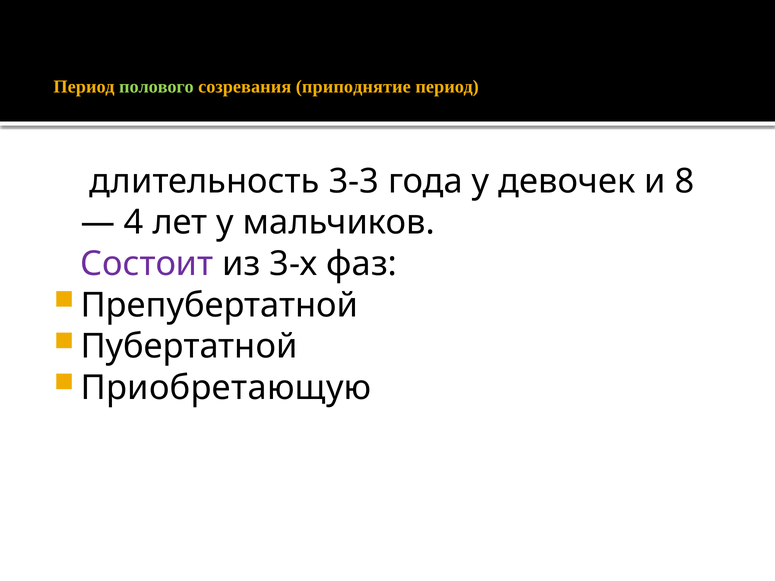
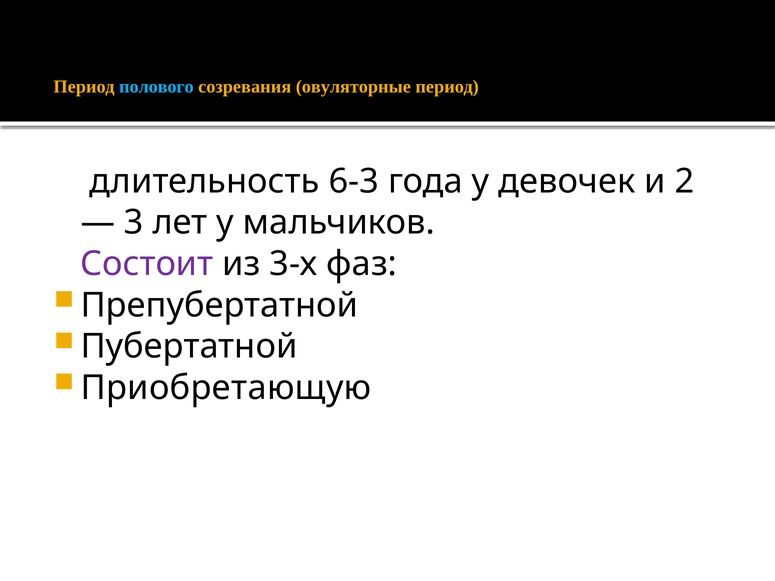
полового colour: light green -> light blue
приподнятие: приподнятие -> овуляторные
3-3: 3-3 -> 6-3
8: 8 -> 2
4: 4 -> 3
